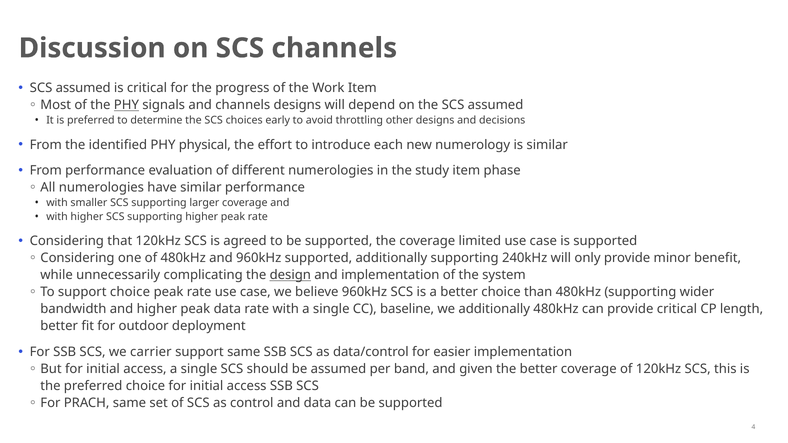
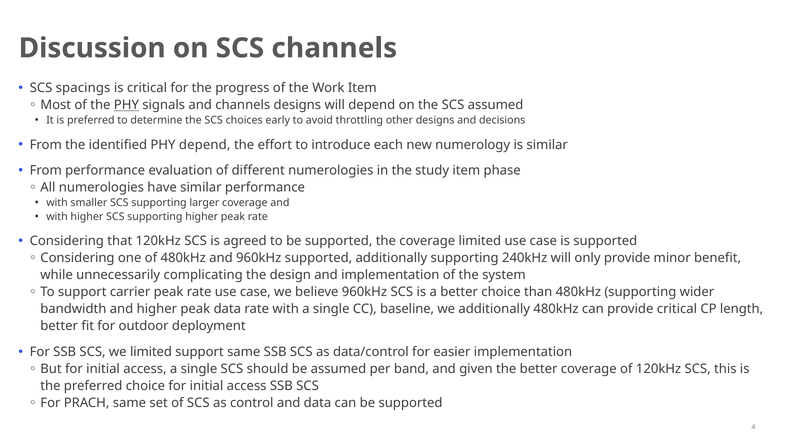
assumed at (83, 88): assumed -> spacings
PHY physical: physical -> depend
design underline: present -> none
support choice: choice -> carrier
we carrier: carrier -> limited
